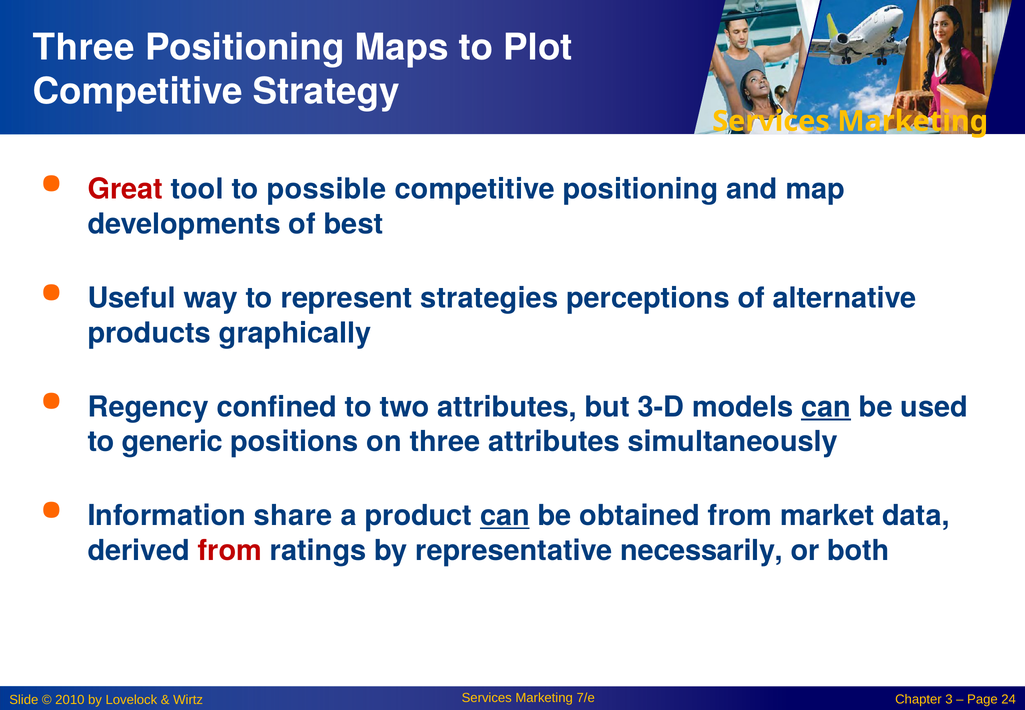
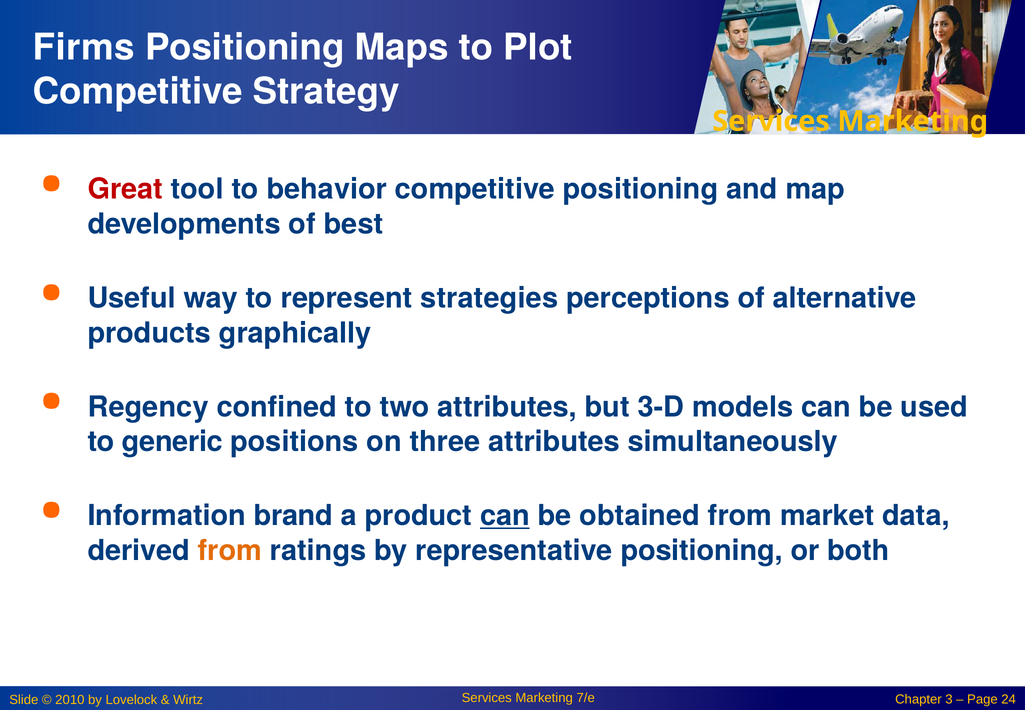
Three at (84, 47): Three -> Firms
possible: possible -> behavior
can at (826, 407) underline: present -> none
share: share -> brand
from at (230, 551) colour: red -> orange
representative necessarily: necessarily -> positioning
